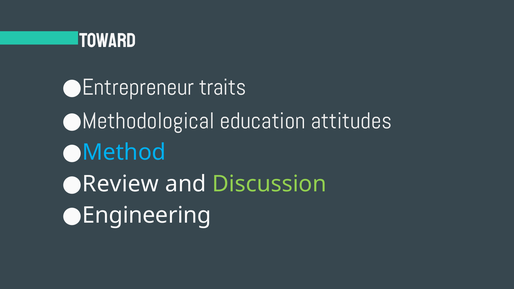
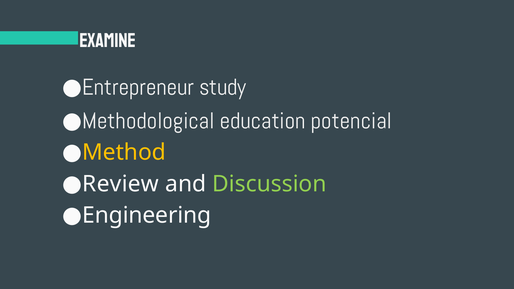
TOWARD: TOWARD -> EXAMINE
traits: traits -> study
attitudes: attitudes -> potencial
Method colour: light blue -> yellow
